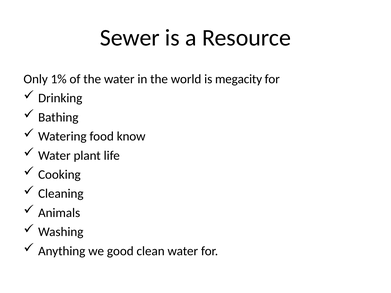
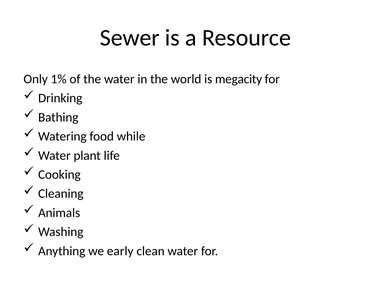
know: know -> while
good: good -> early
